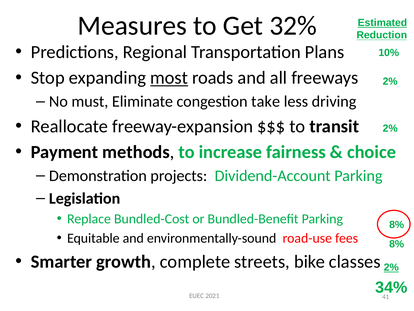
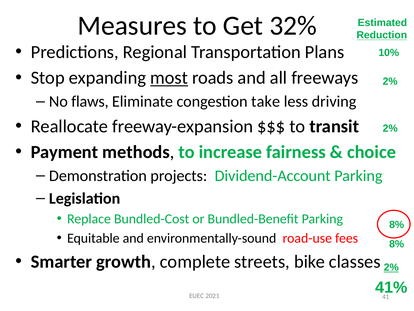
Estimated underline: present -> none
must: must -> flaws
34%: 34% -> 41%
